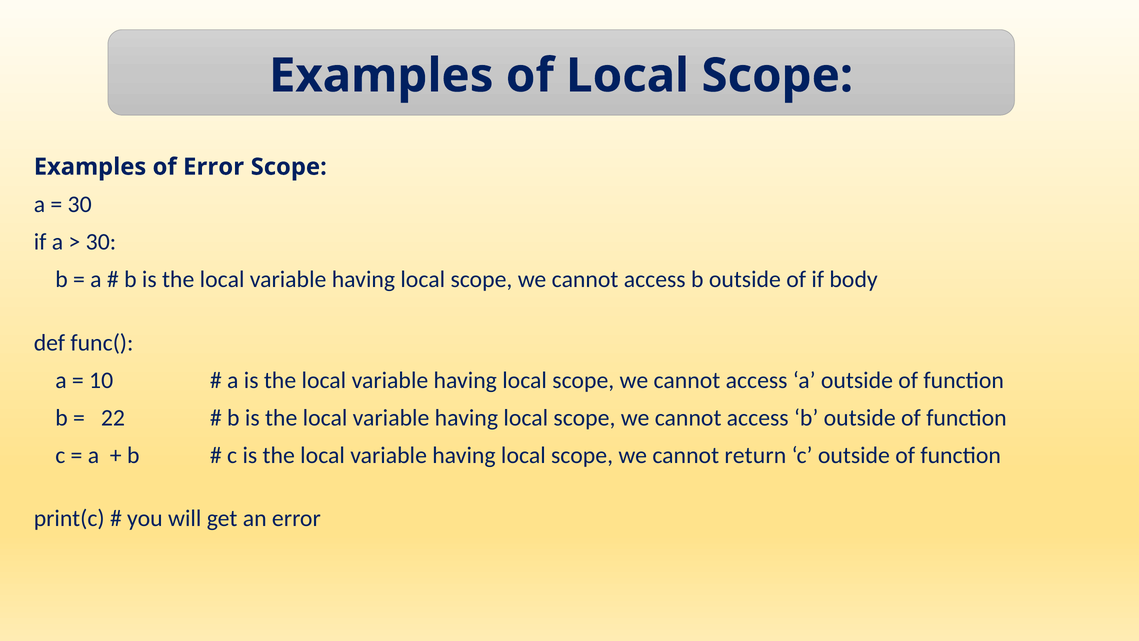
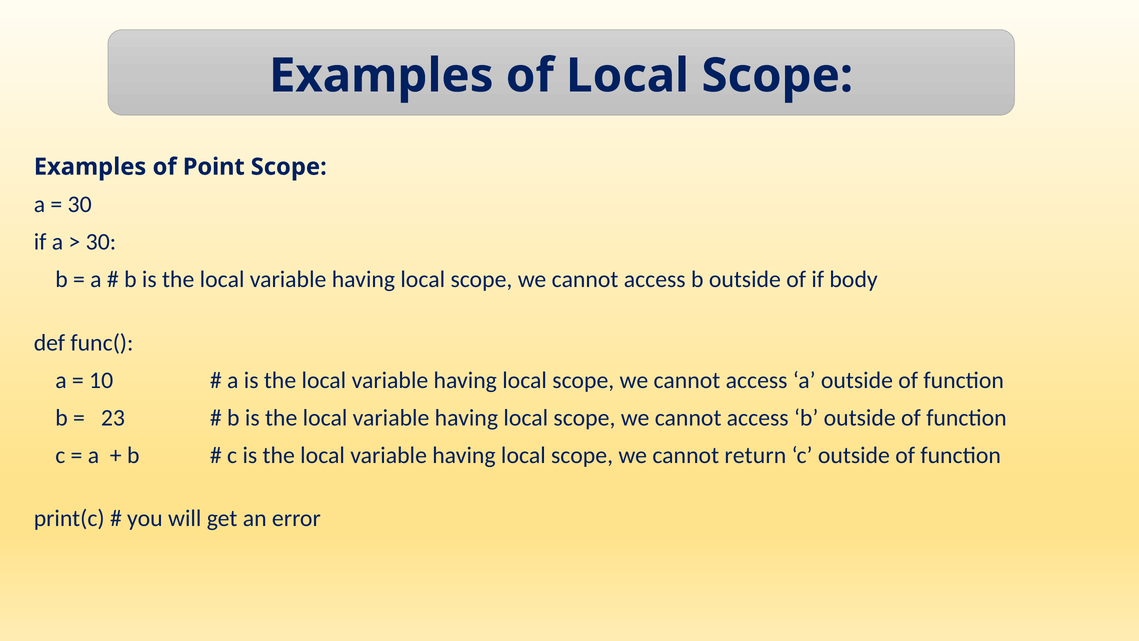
of Error: Error -> Point
22: 22 -> 23
